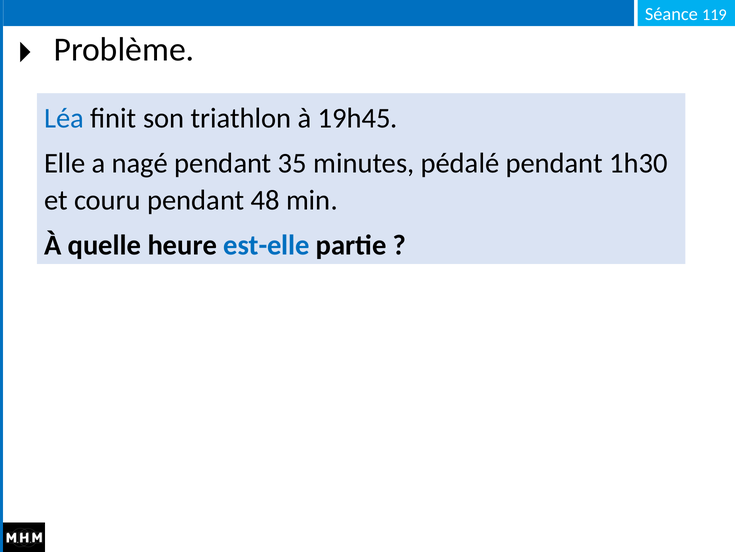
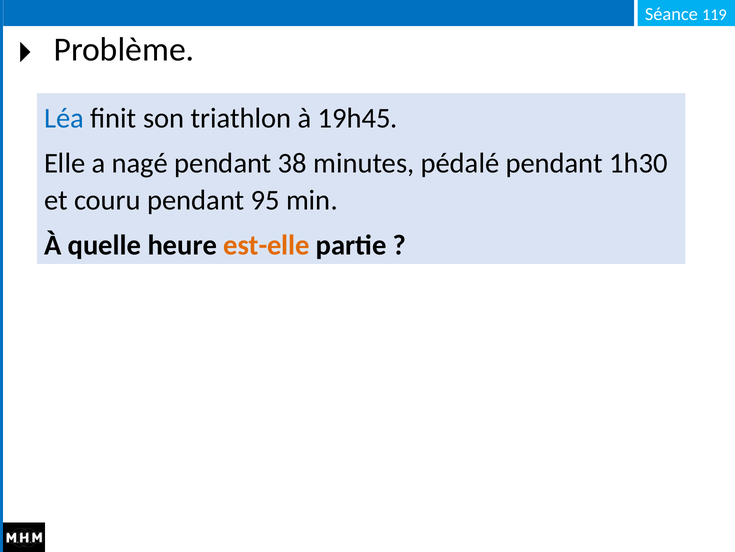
35: 35 -> 38
48: 48 -> 95
est-elle colour: blue -> orange
